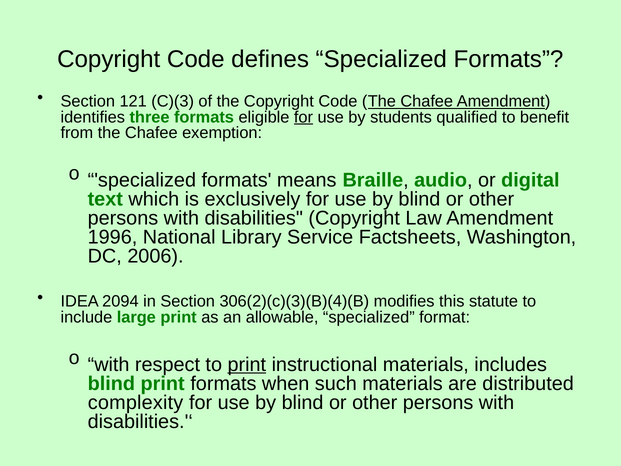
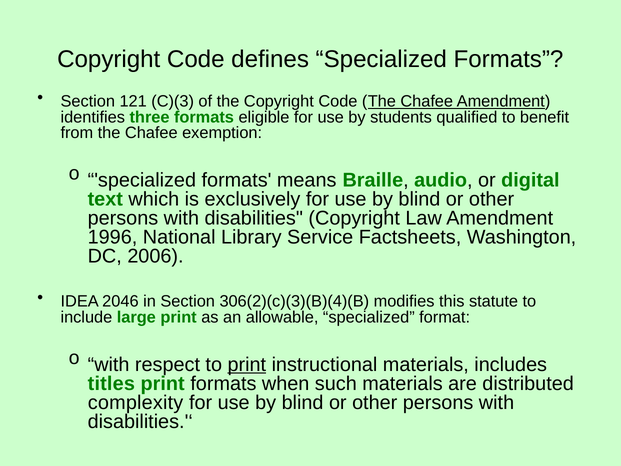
for at (303, 117) underline: present -> none
2094: 2094 -> 2046
blind at (111, 383): blind -> titles
